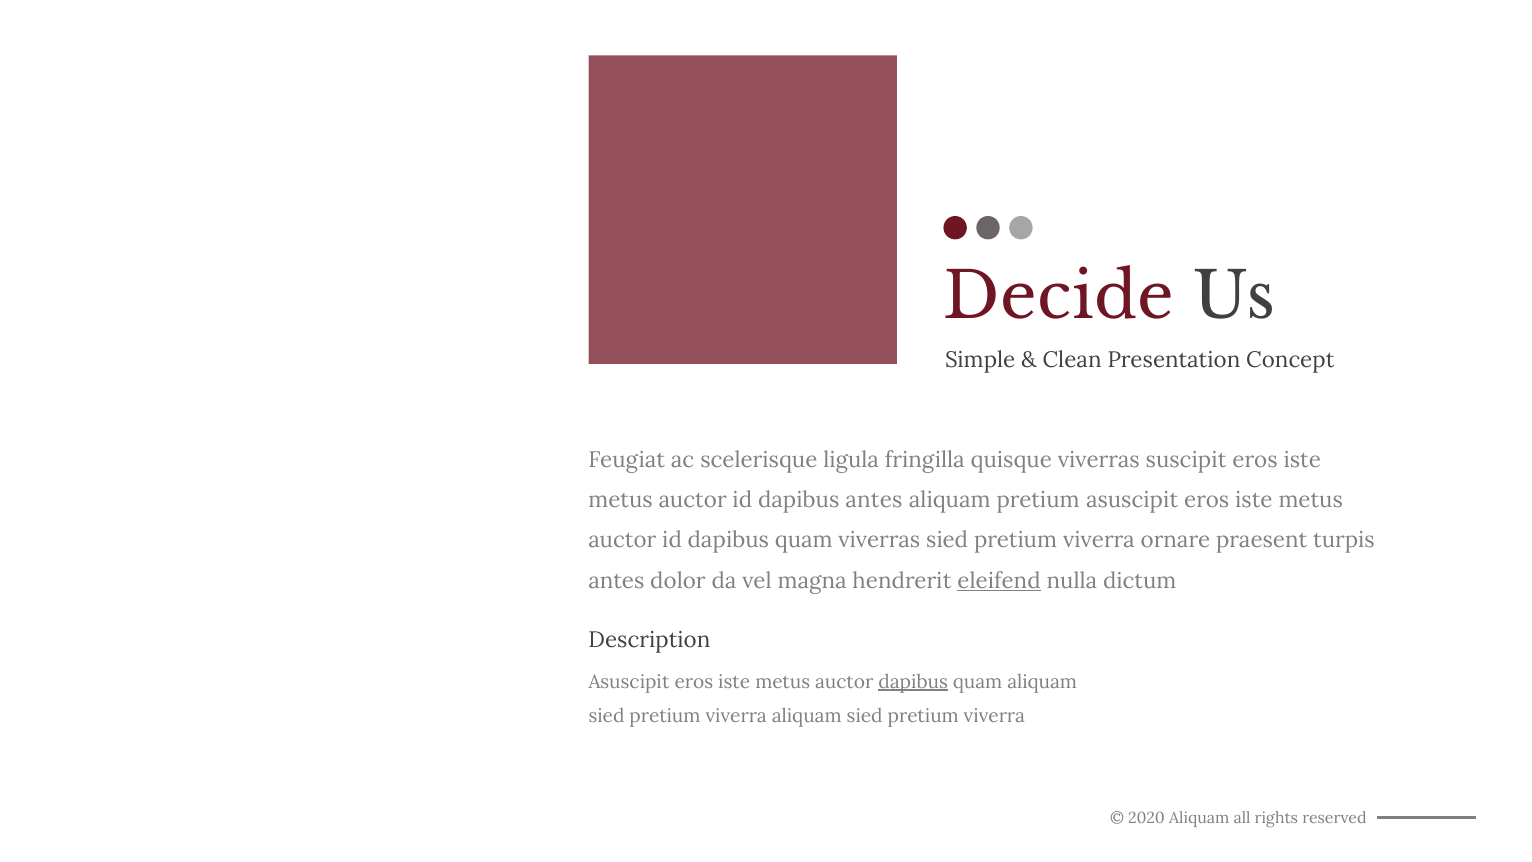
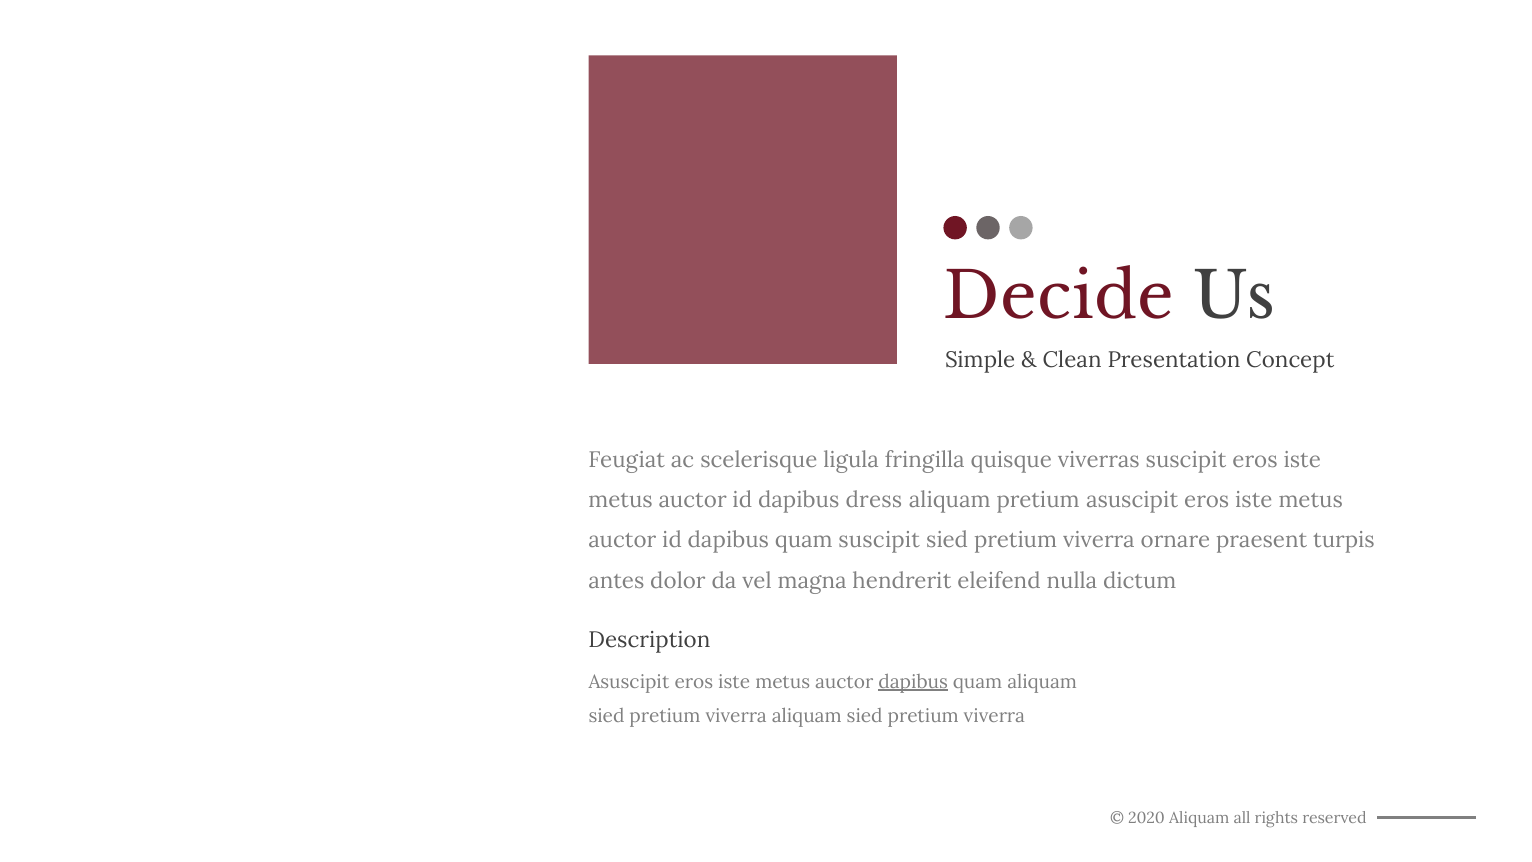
dapibus antes: antes -> dress
quam viverras: viverras -> suscipit
eleifend underline: present -> none
